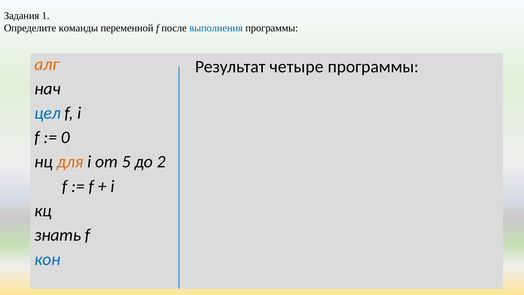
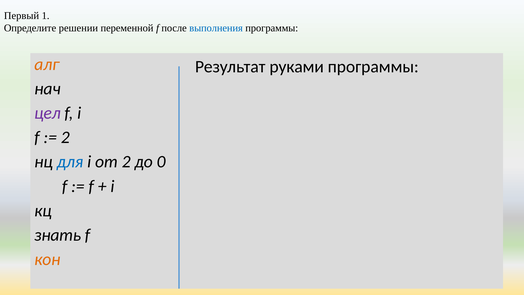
Задания: Задания -> Первый
команды: команды -> решении
четыре: четыре -> руками
цел colour: blue -> purple
0 at (65, 137): 0 -> 2
для colour: orange -> blue
от 5: 5 -> 2
2: 2 -> 0
кон colour: blue -> orange
